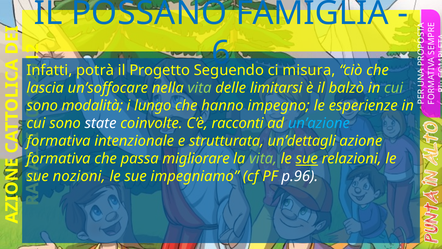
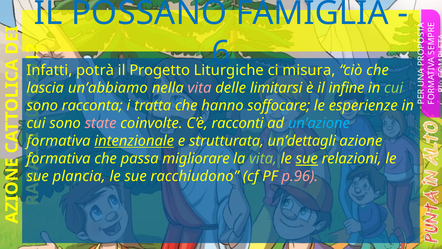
Seguendo: Seguendo -> Liturgiche
un’soffocare: un’soffocare -> un’abbiamo
vita at (200, 88) colour: light green -> pink
balzò: balzò -> infine
modalità: modalità -> racconta
lungo: lungo -> tratta
impegno: impegno -> soffocare
state colour: white -> pink
intenzionale underline: none -> present
nozioni: nozioni -> plancia
impegniamo: impegniamo -> racchiudono
p.96 colour: white -> pink
